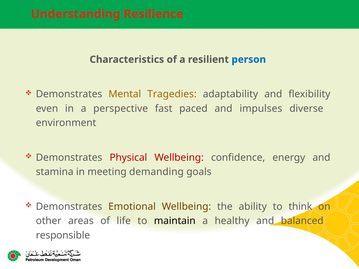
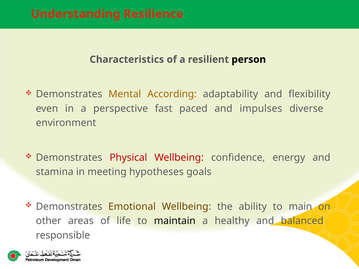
person colour: blue -> black
Tragedies: Tragedies -> According
demanding: demanding -> hypotheses
think: think -> main
